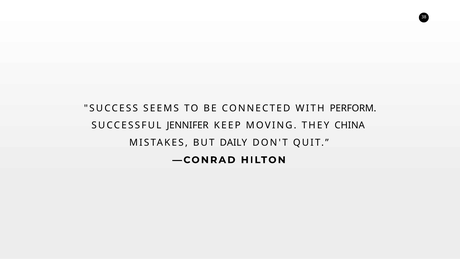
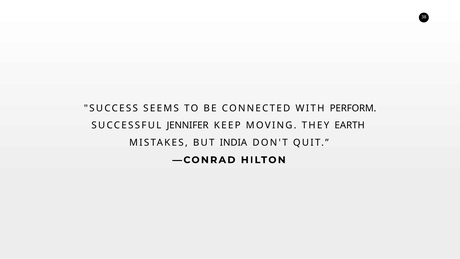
CHINA: CHINA -> EARTH
DAILY: DAILY -> INDIA
